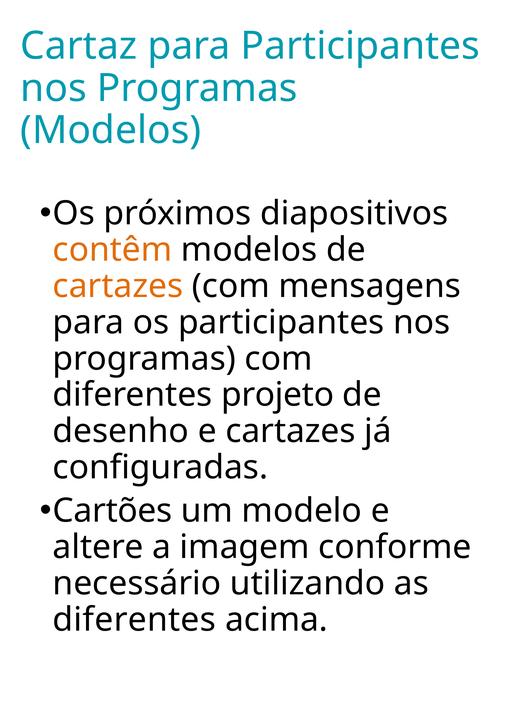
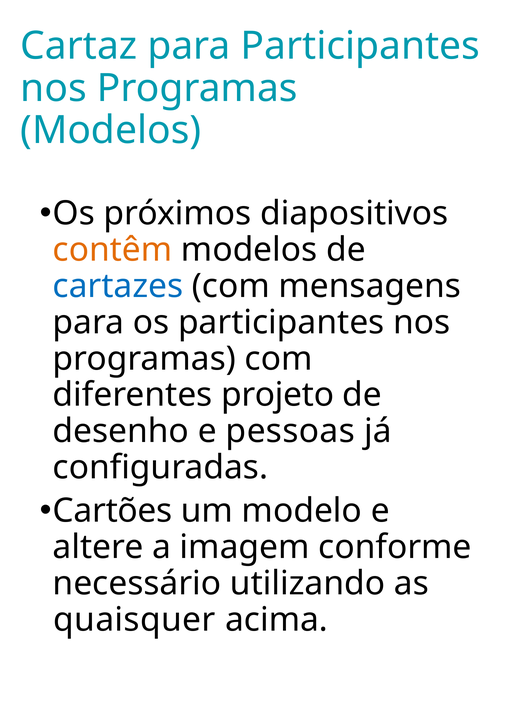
cartazes at (118, 286) colour: orange -> blue
e cartazes: cartazes -> pessoas
diferentes at (134, 620): diferentes -> quaisquer
